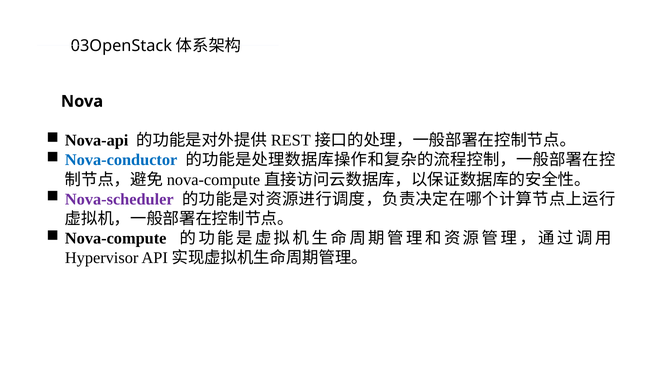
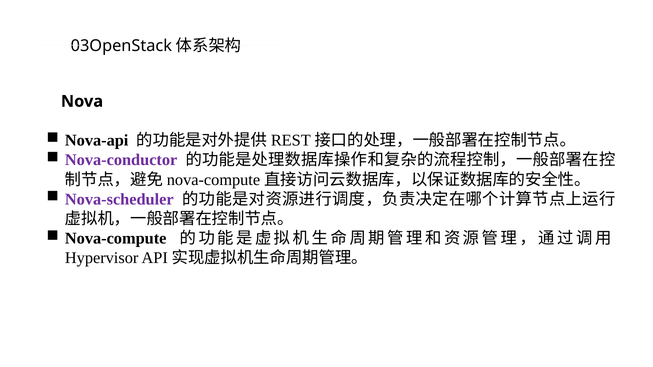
Nova-conductor colour: blue -> purple
